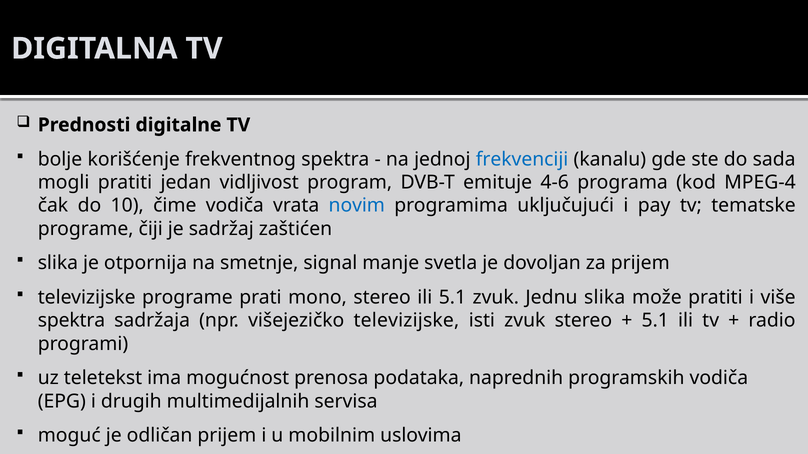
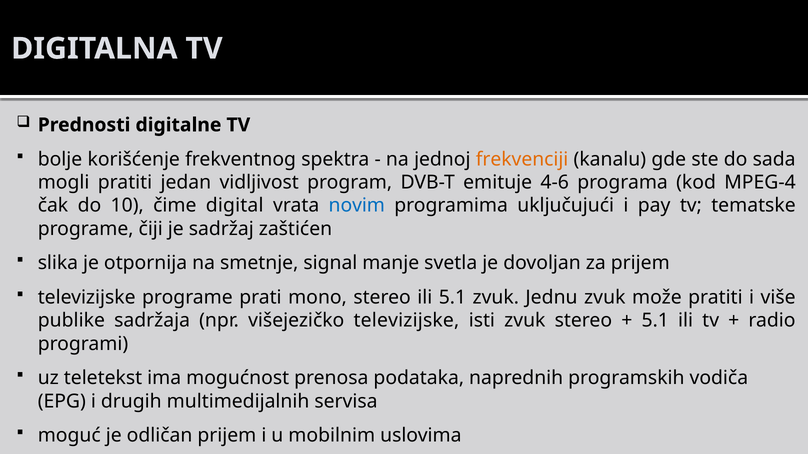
frekvenciji colour: blue -> orange
čime vodiča: vodiča -> digital
Jednu slika: slika -> zvuk
spektra at (71, 321): spektra -> publike
